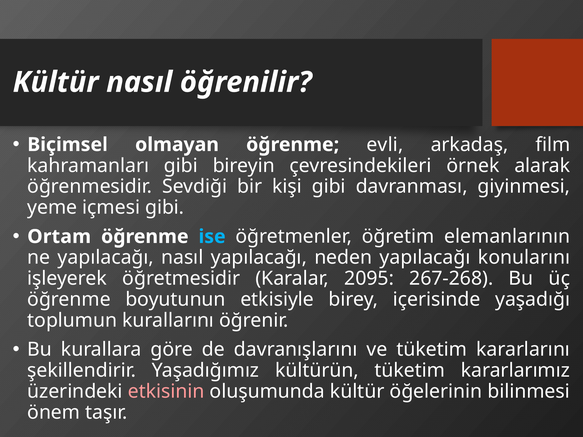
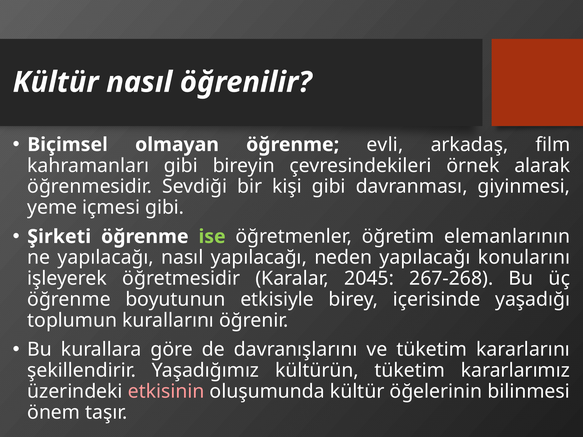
Ortam: Ortam -> Şirketi
ise colour: light blue -> light green
2095: 2095 -> 2045
